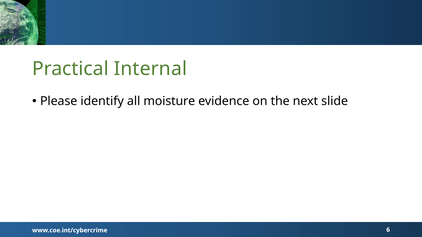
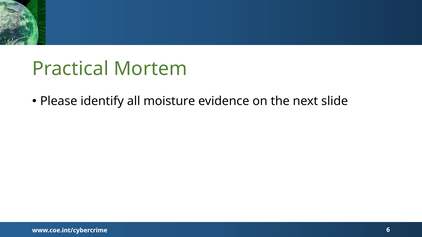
Internal: Internal -> Mortem
